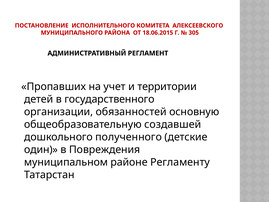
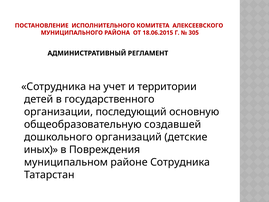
Пропавших at (54, 87): Пропавших -> Сотрудника
обязанностей: обязанностей -> последующий
полученного: полученного -> организаций
один: один -> иных
районе Регламенту: Регламенту -> Сотрудника
